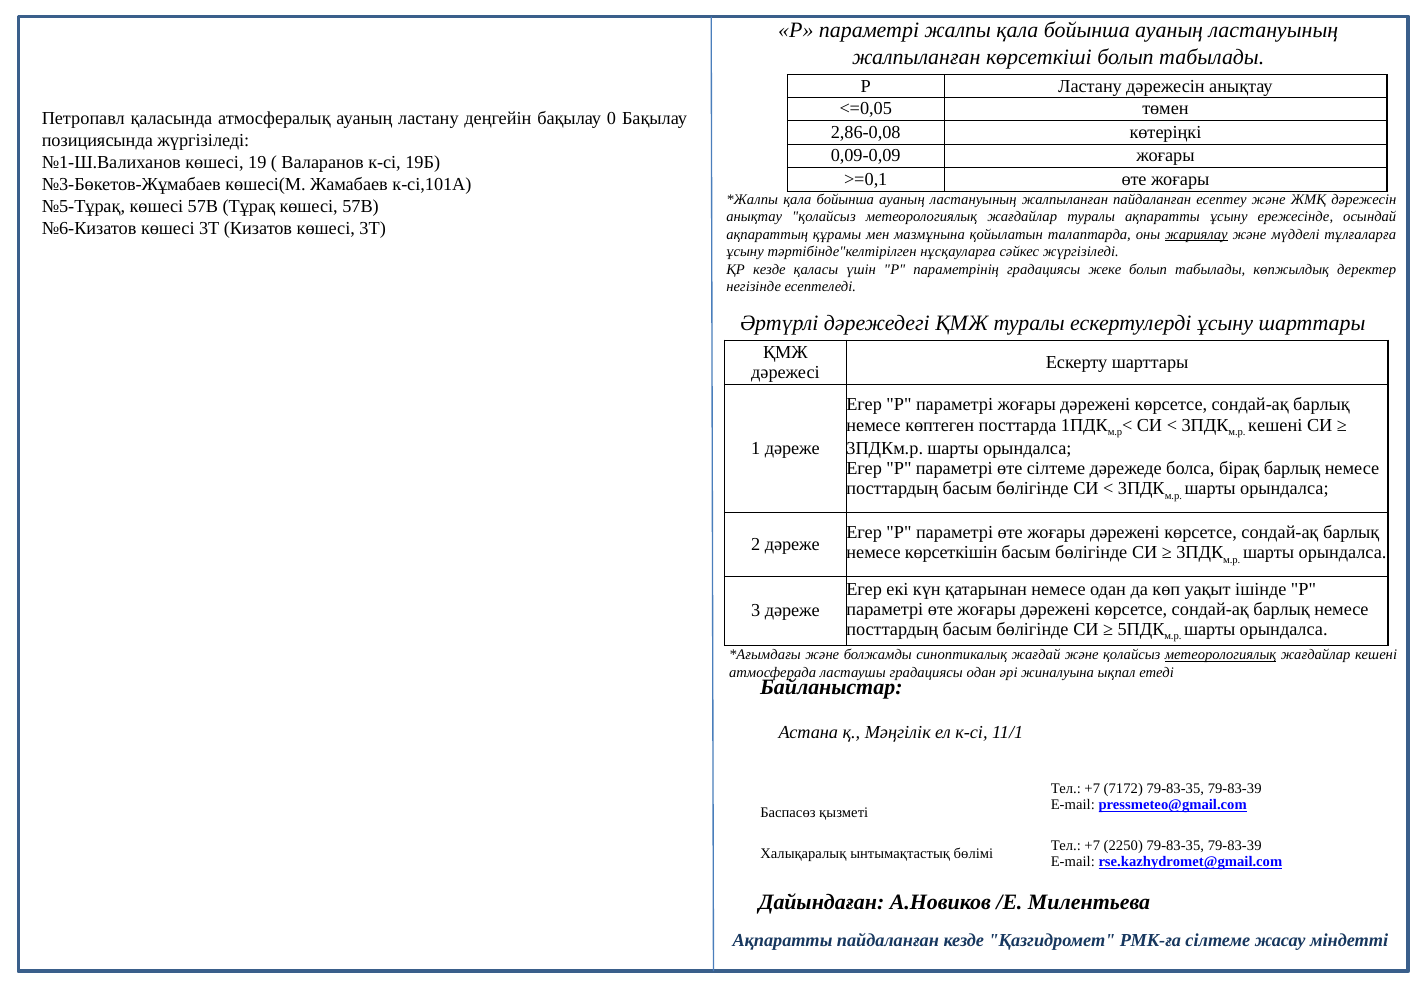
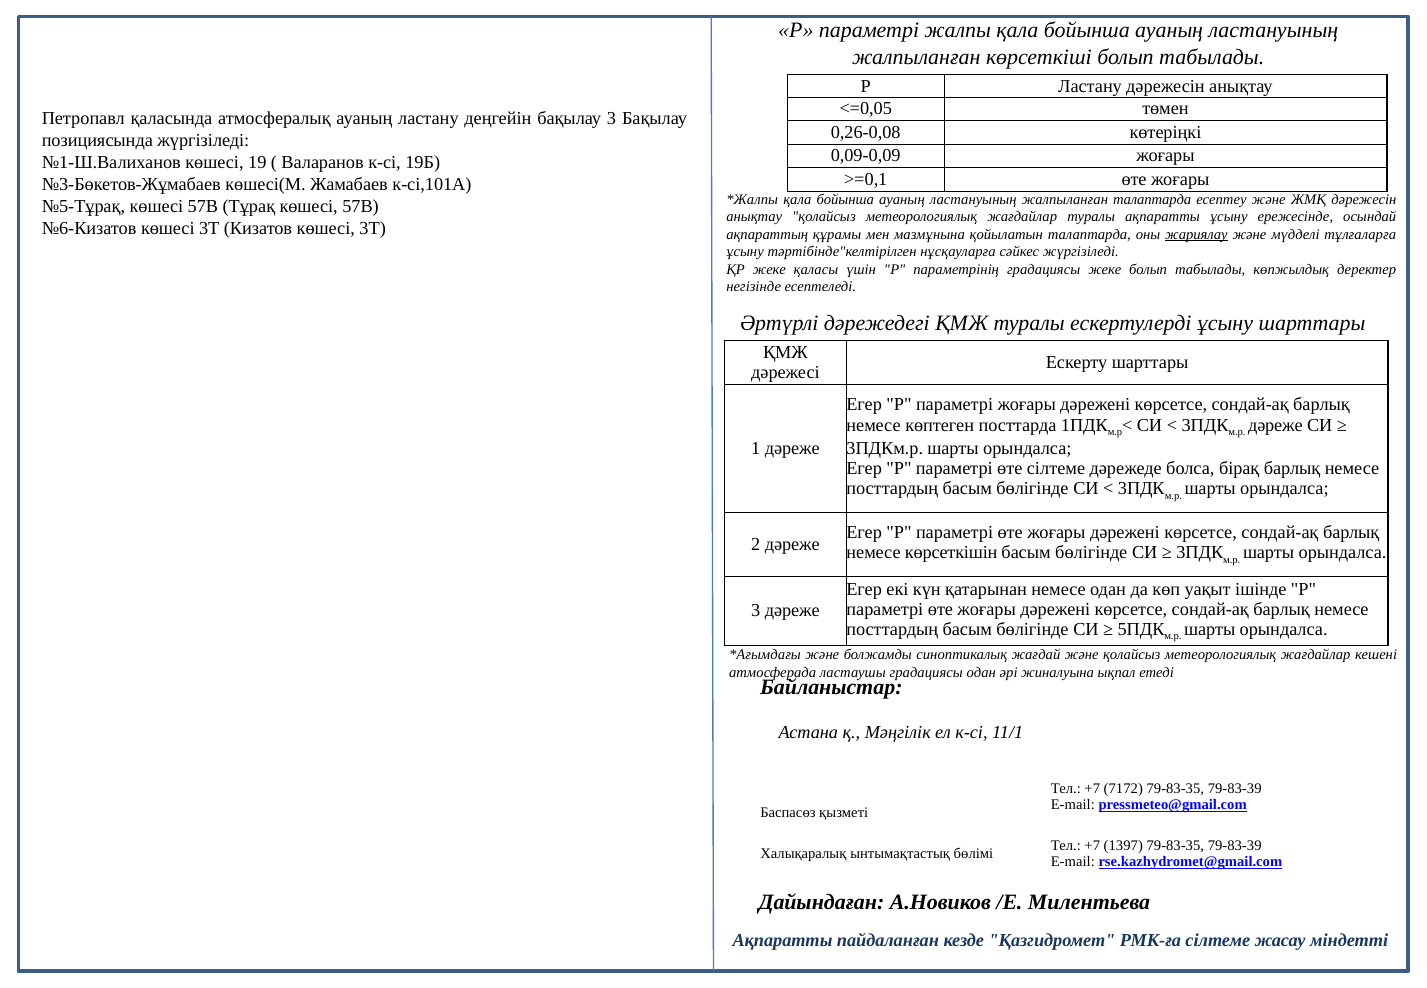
бақылау 0: 0 -> 3
2,86-0,08: 2,86-0,08 -> 0,26-0,08
жалпыланған пайдаланған: пайдаланған -> талаптарда
ҚР кезде: кезде -> жеке
кешені at (1275, 425): кешені -> дәреже
метеорологиялық at (1221, 655) underline: present -> none
2250: 2250 -> 1397
